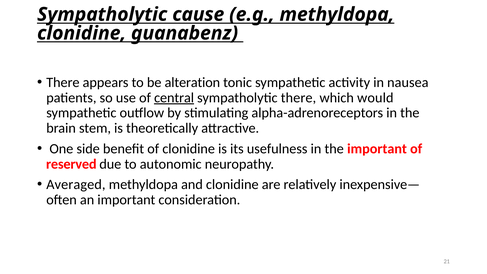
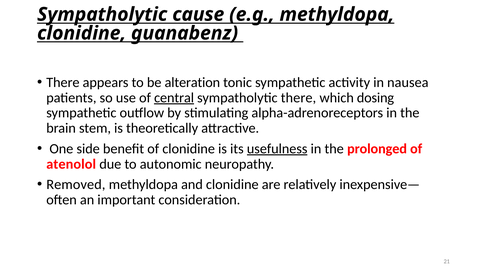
would: would -> dosing
usefulness underline: none -> present
the important: important -> prolonged
reserved: reserved -> atenolol
Averaged: Averaged -> Removed
